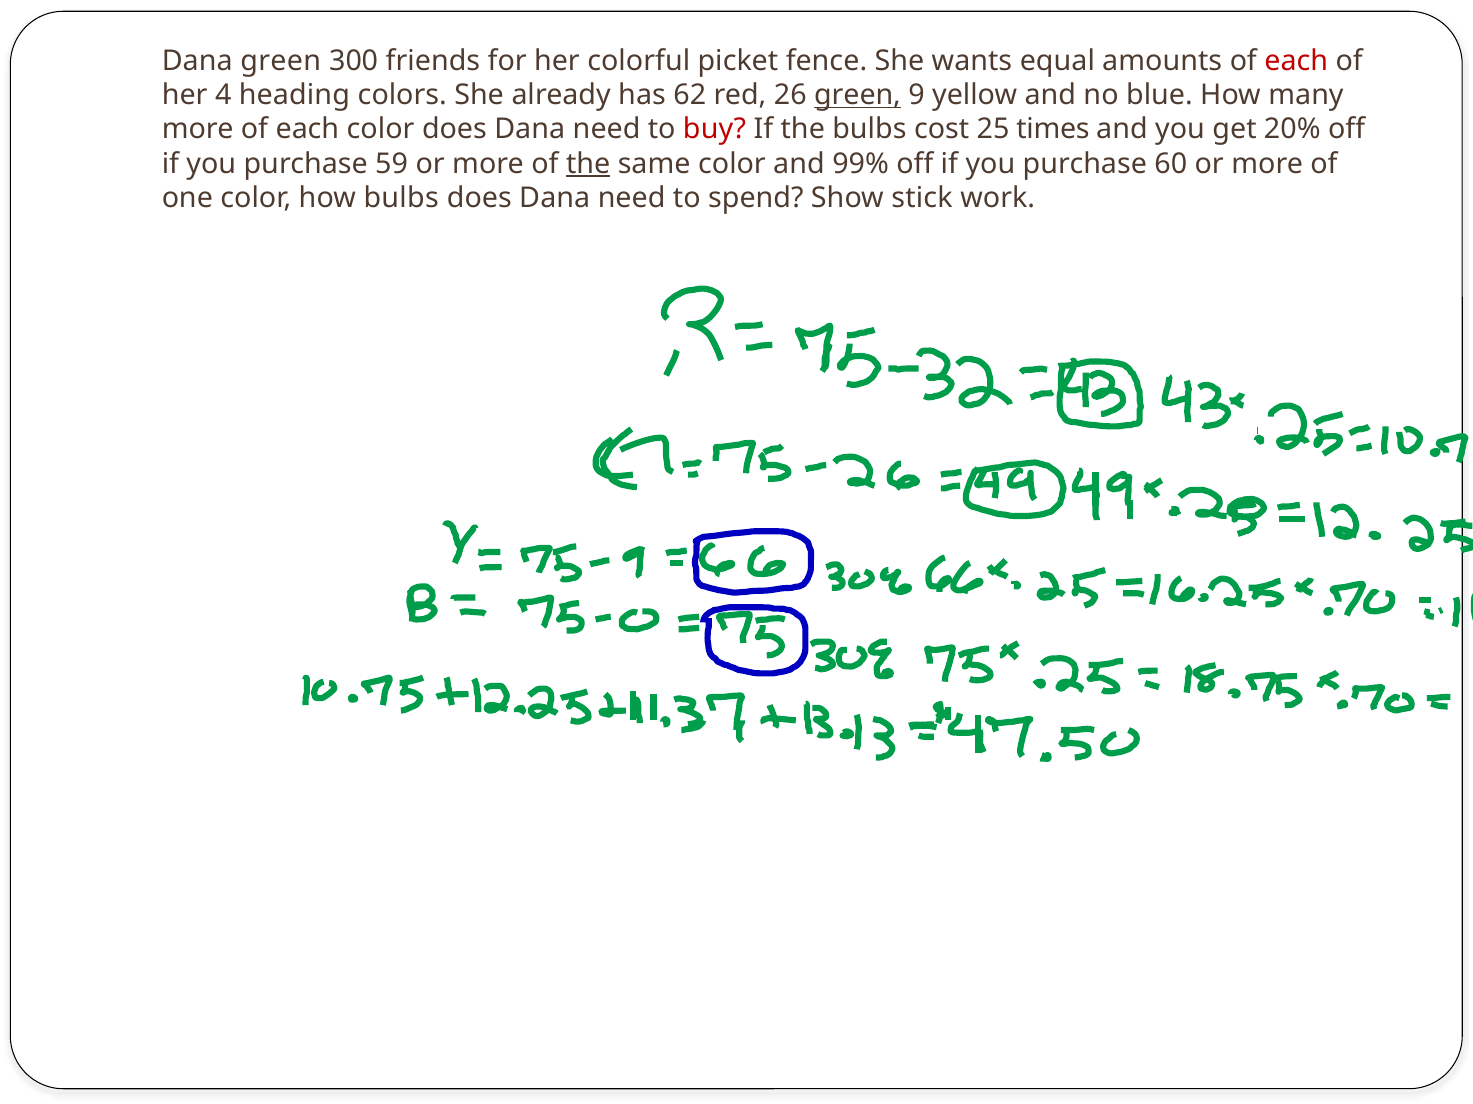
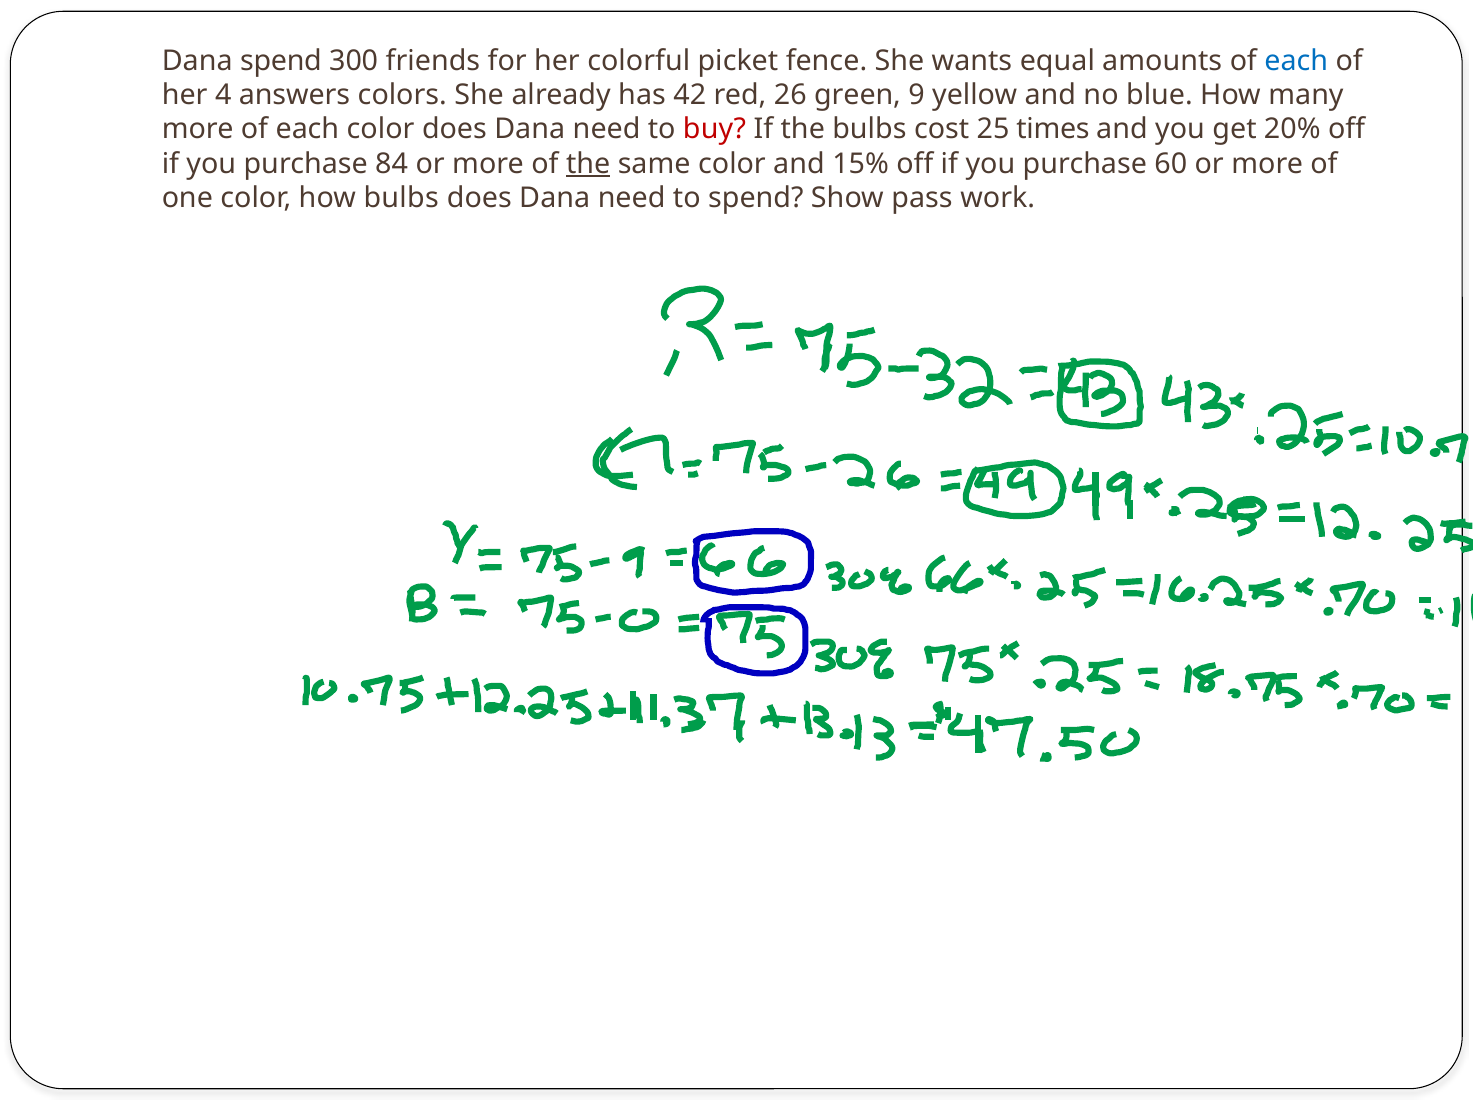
Dana green: green -> spend
each at (1296, 61) colour: red -> blue
heading: heading -> answers
62: 62 -> 42
green at (858, 95) underline: present -> none
59: 59 -> 84
99%: 99% -> 15%
stick: stick -> pass
